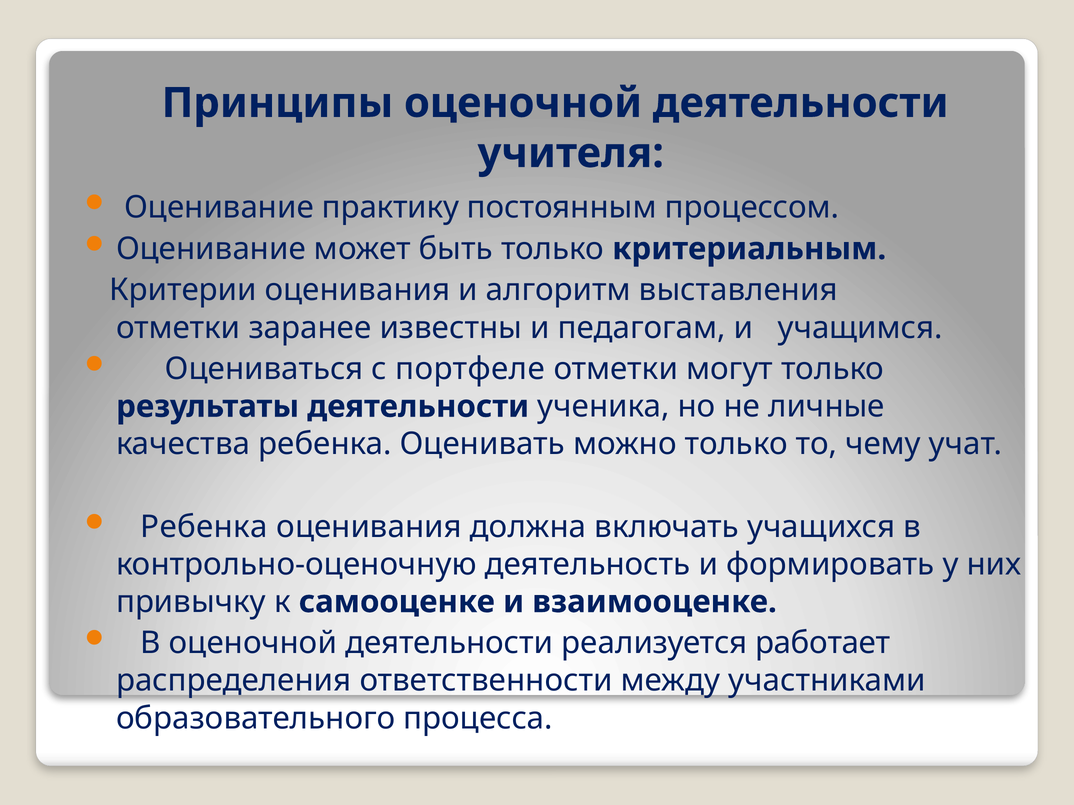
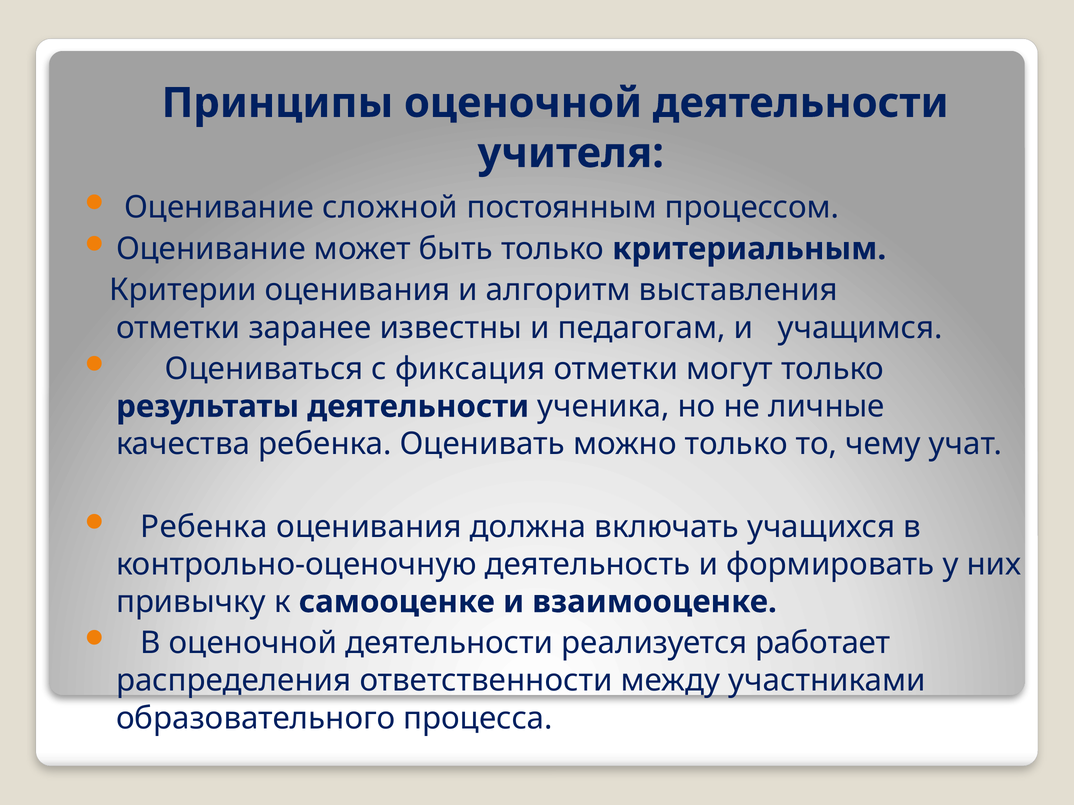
практику: практику -> сложной
портфеле: портфеле -> фиксация
